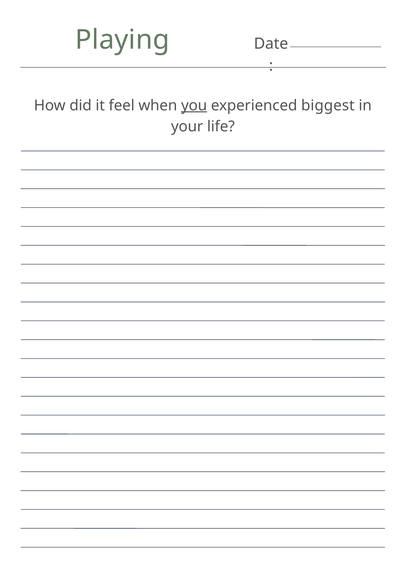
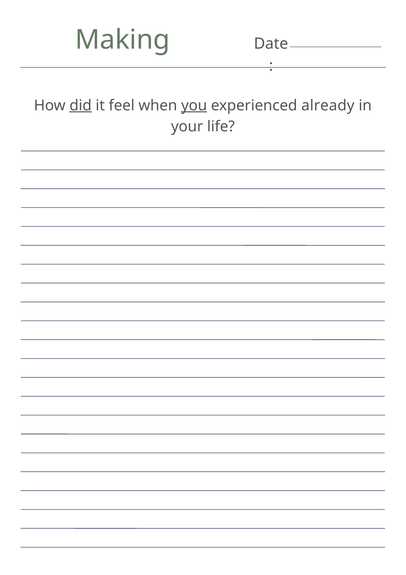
Playing: Playing -> Making
did underline: none -> present
biggest: biggest -> already
